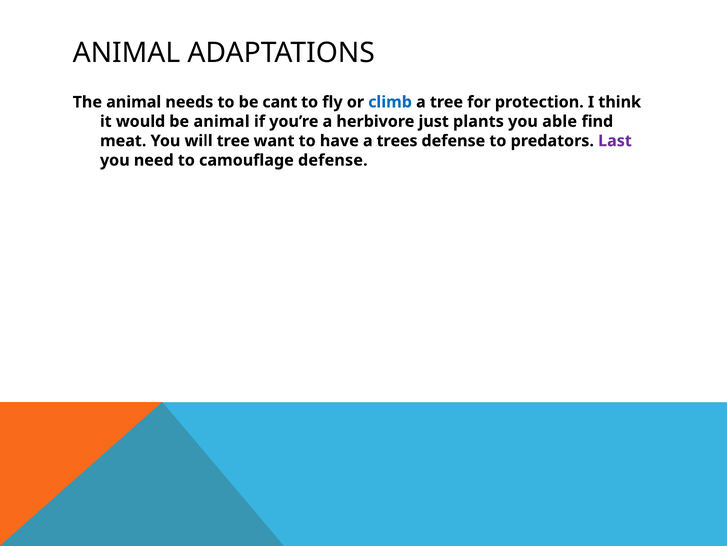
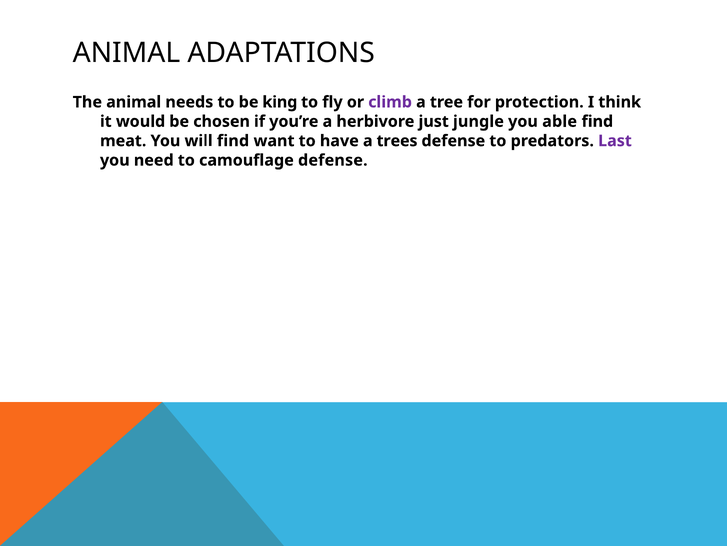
cant: cant -> king
climb colour: blue -> purple
be animal: animal -> chosen
plants: plants -> jungle
will tree: tree -> find
